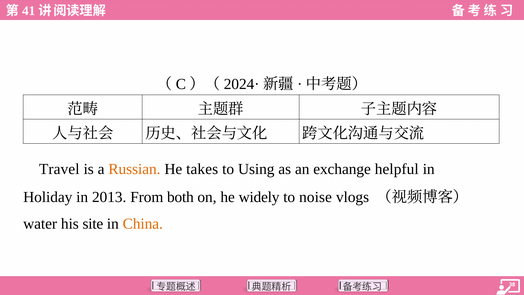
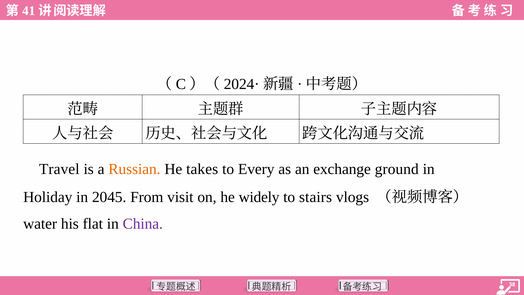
Using: Using -> Every
helpful: helpful -> ground
2013: 2013 -> 2045
both: both -> visit
noise: noise -> stairs
site: site -> flat
China colour: orange -> purple
